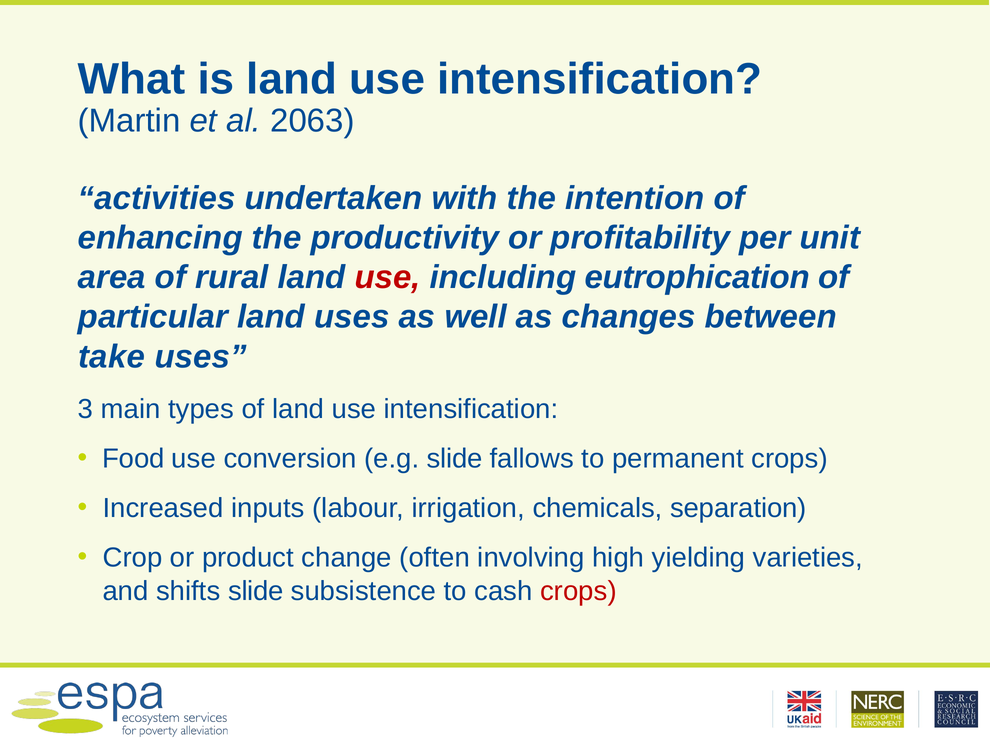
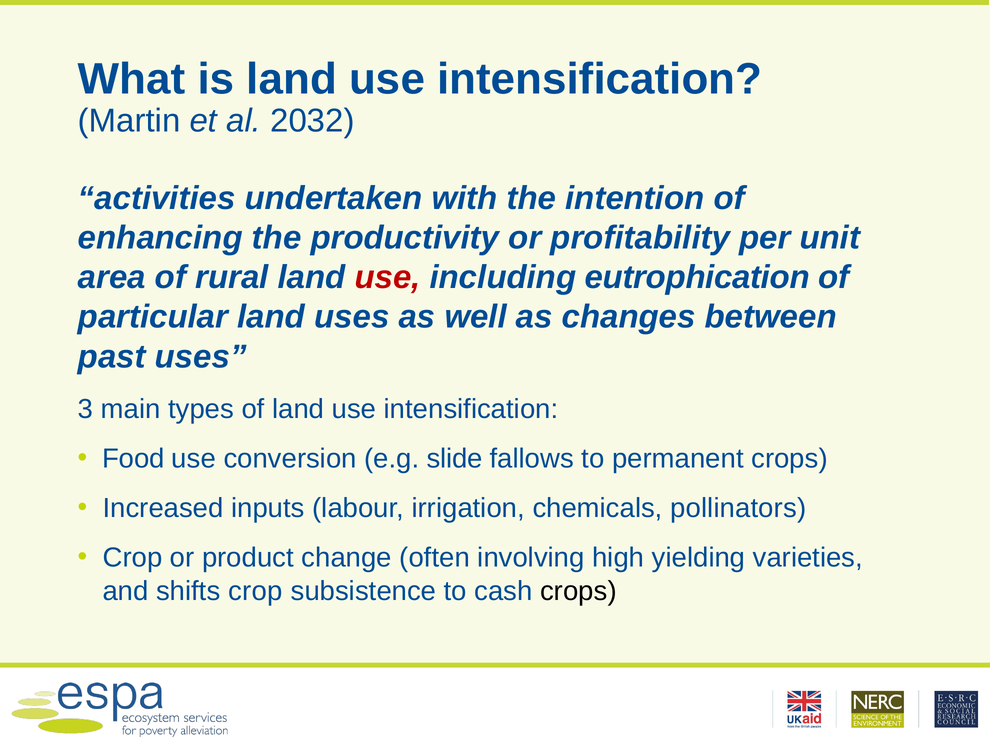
2063: 2063 -> 2032
take: take -> past
separation: separation -> pollinators
shifts slide: slide -> crop
crops at (578, 591) colour: red -> black
